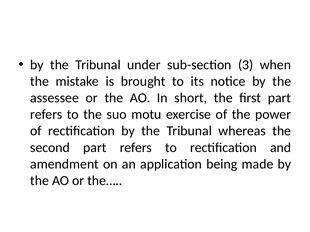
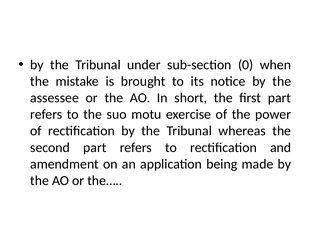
3: 3 -> 0
